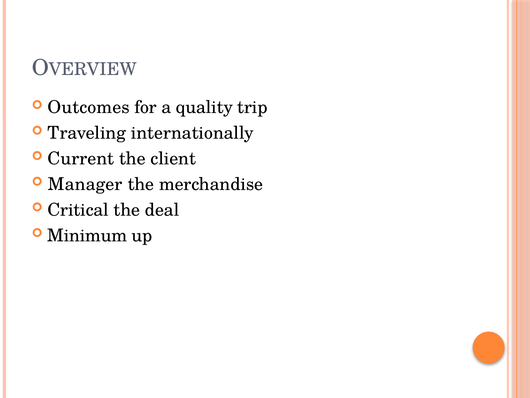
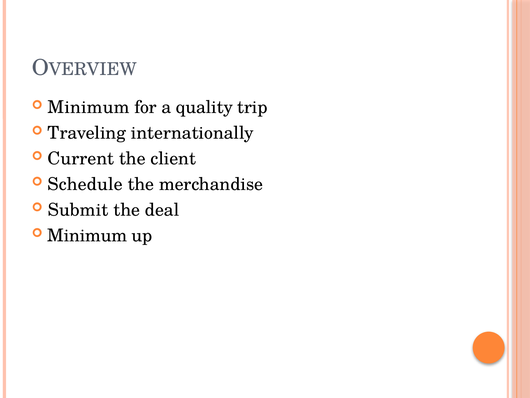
Outcomes at (89, 107): Outcomes -> Minimum
Manager: Manager -> Schedule
Critical: Critical -> Submit
